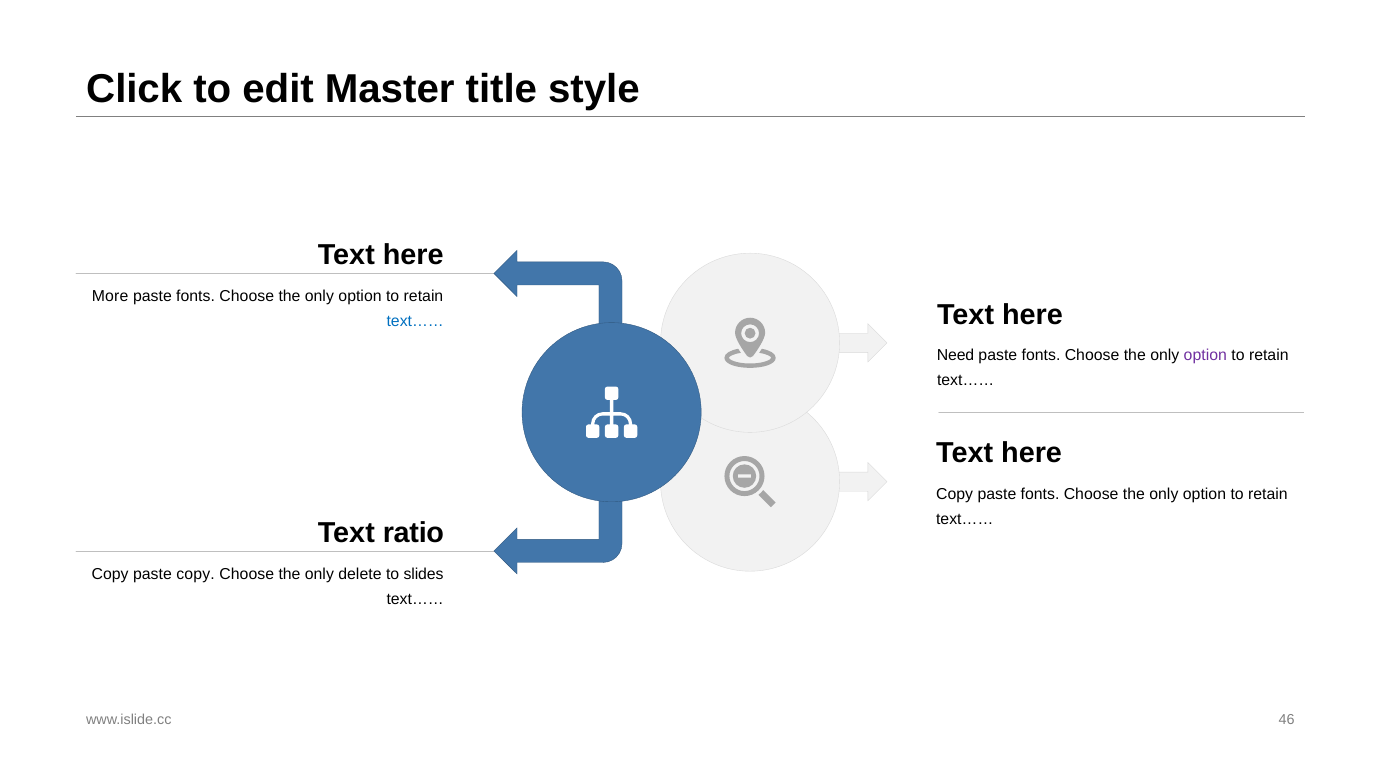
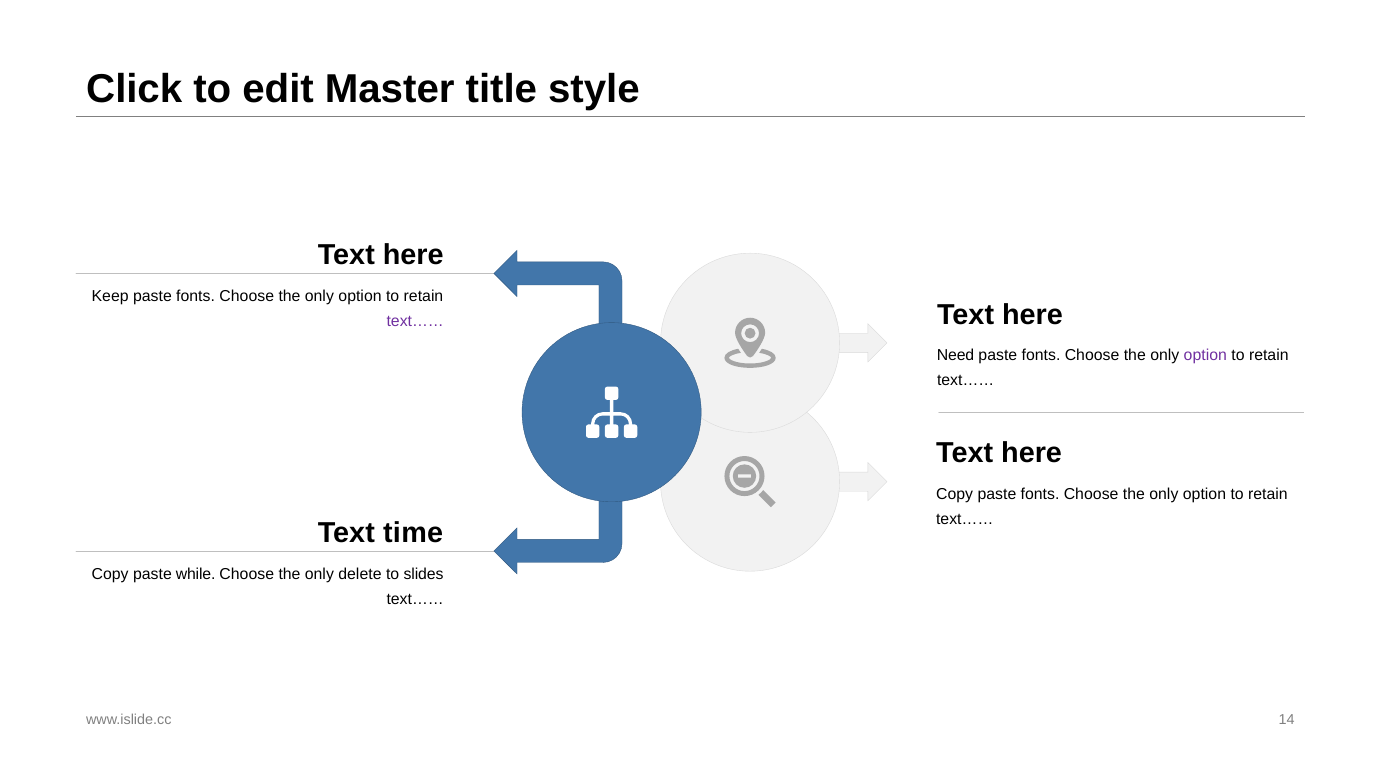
More: More -> Keep
text…… at (415, 321) colour: blue -> purple
ratio: ratio -> time
paste copy: copy -> while
46: 46 -> 14
